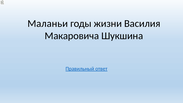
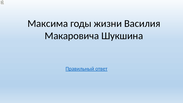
Маланьи: Маланьи -> Максима
